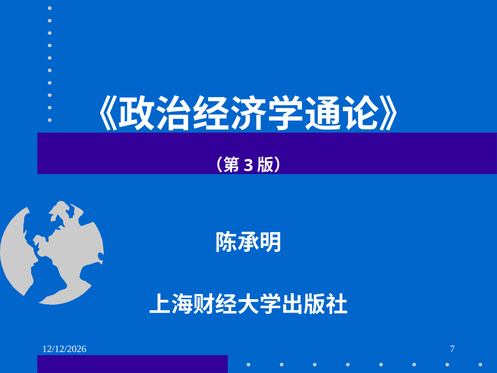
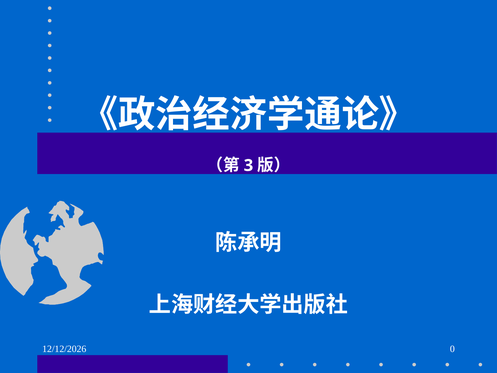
7: 7 -> 0
